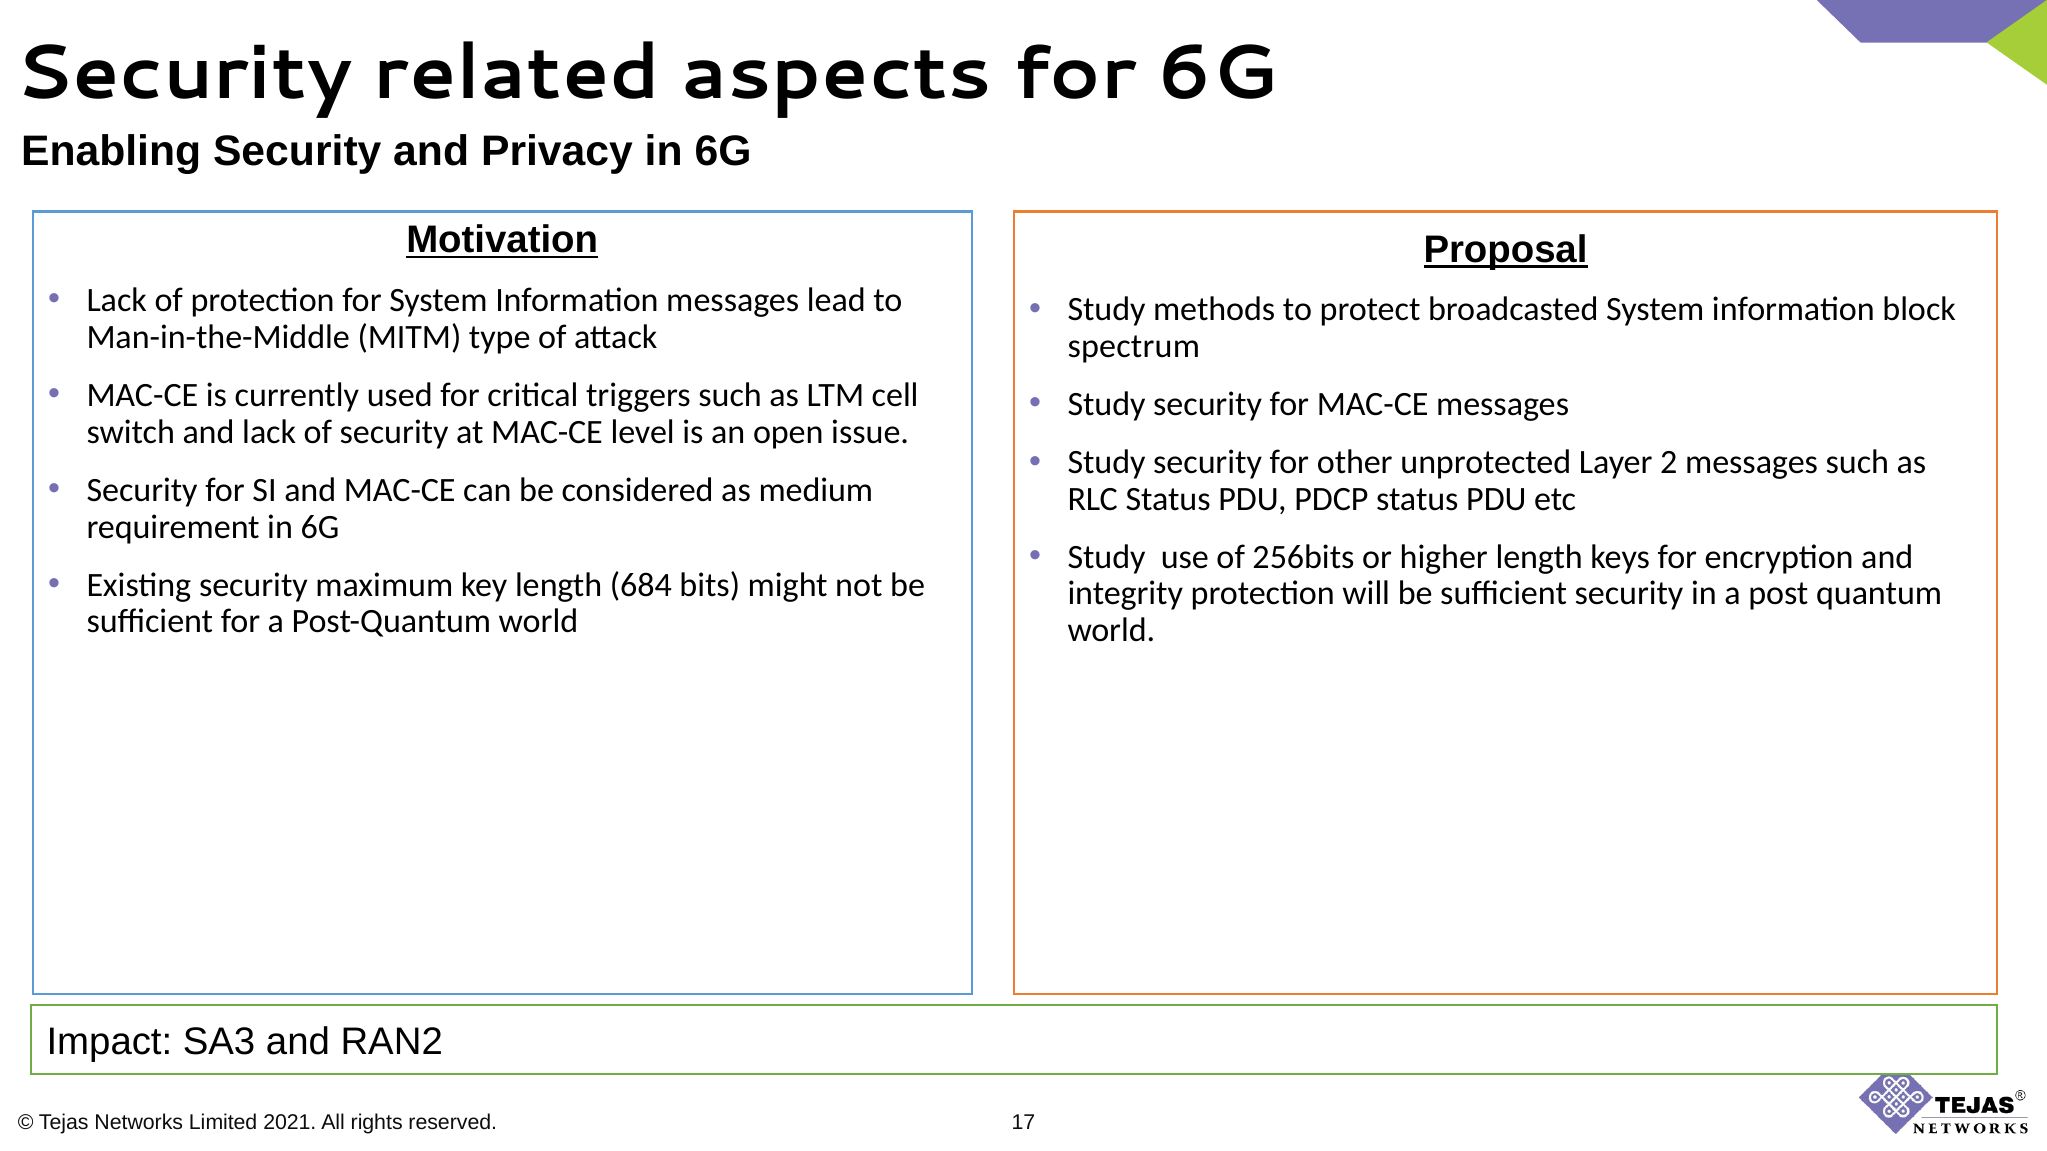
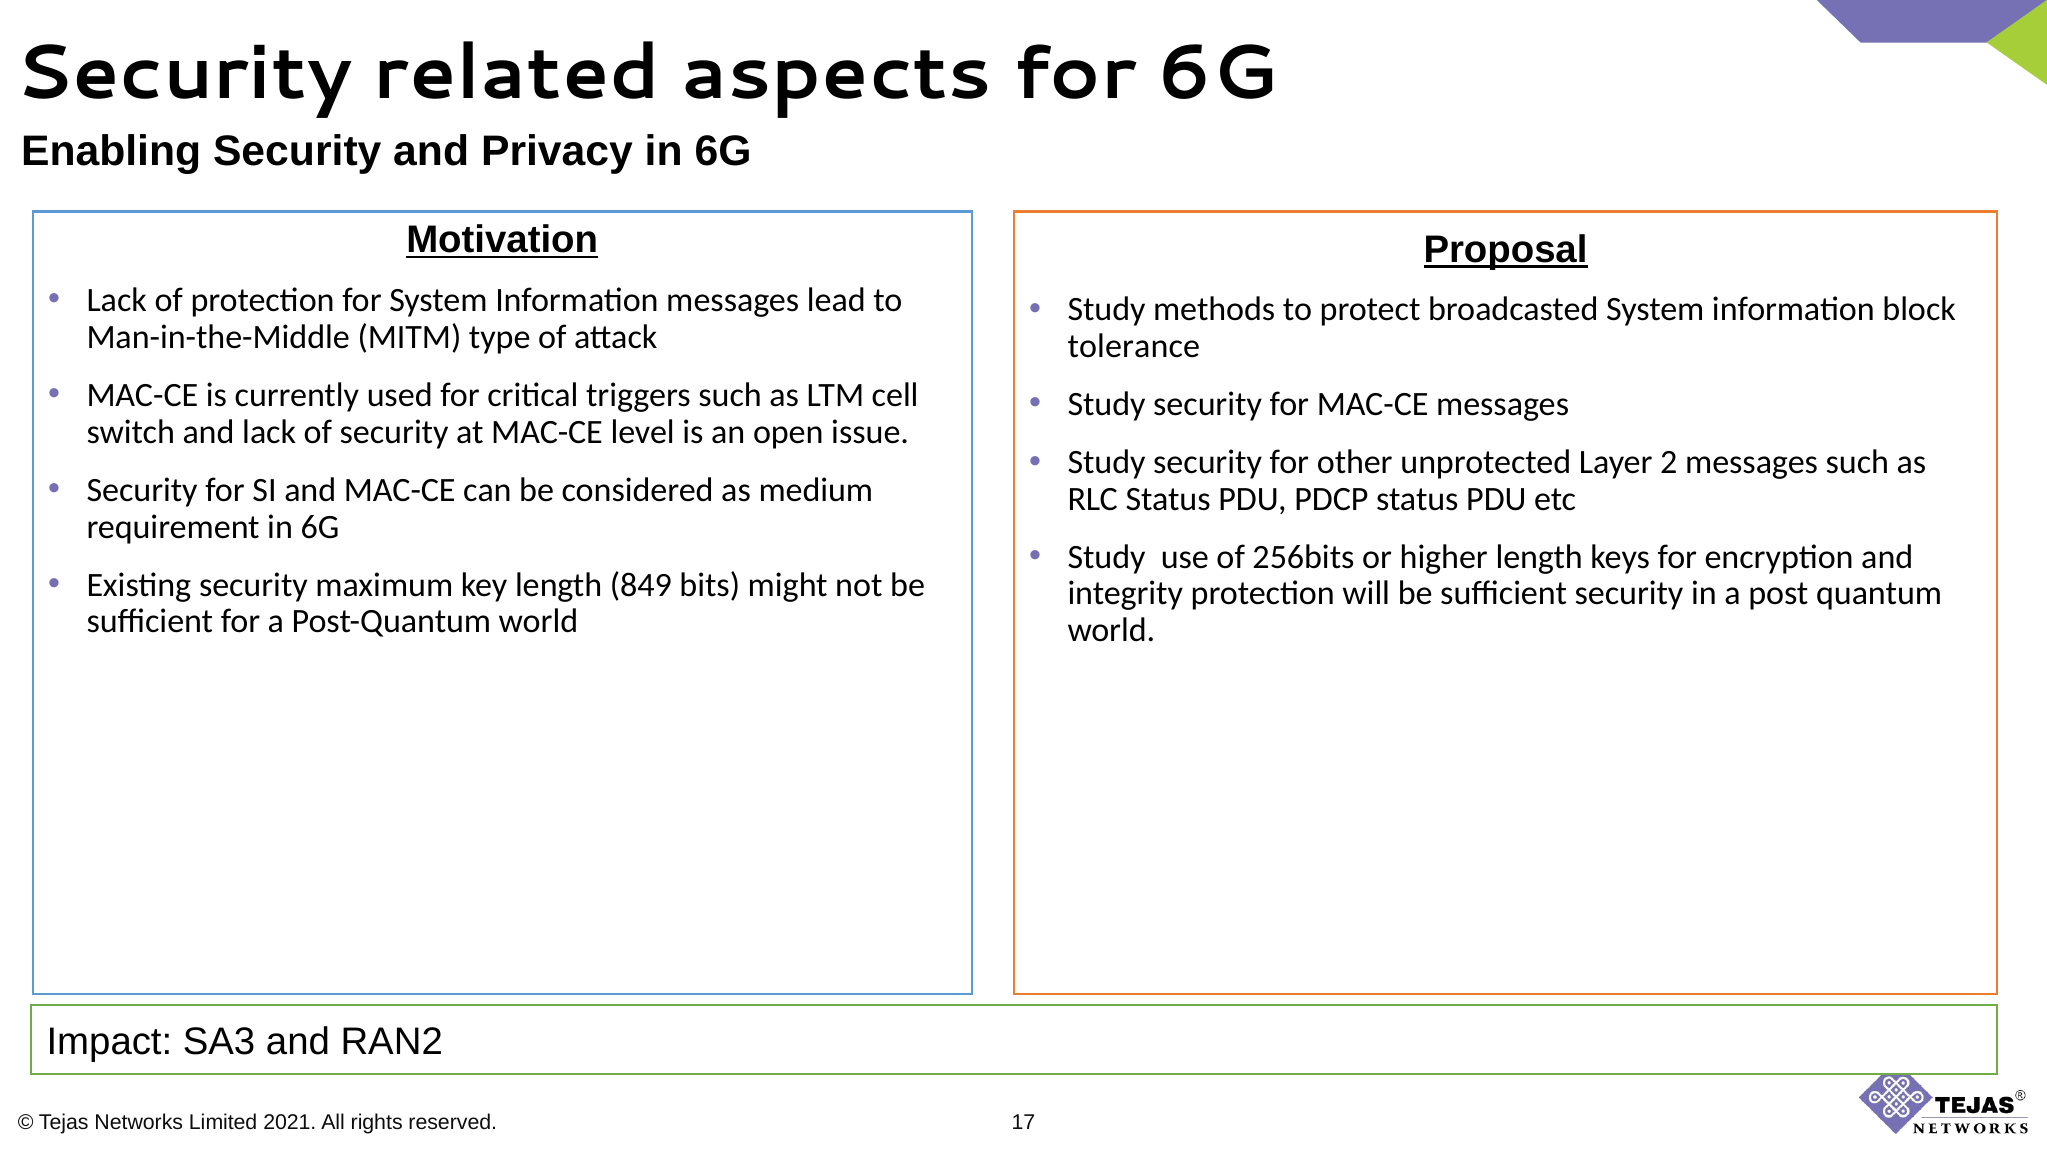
spectrum: spectrum -> tolerance
684: 684 -> 849
